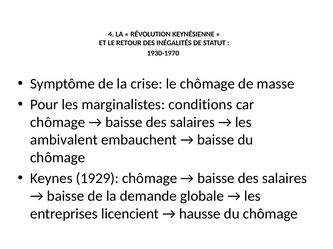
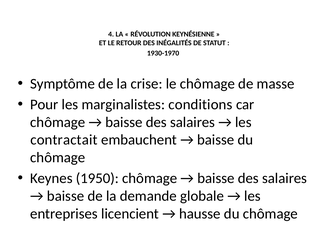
ambivalent: ambivalent -> contractait
1929: 1929 -> 1950
